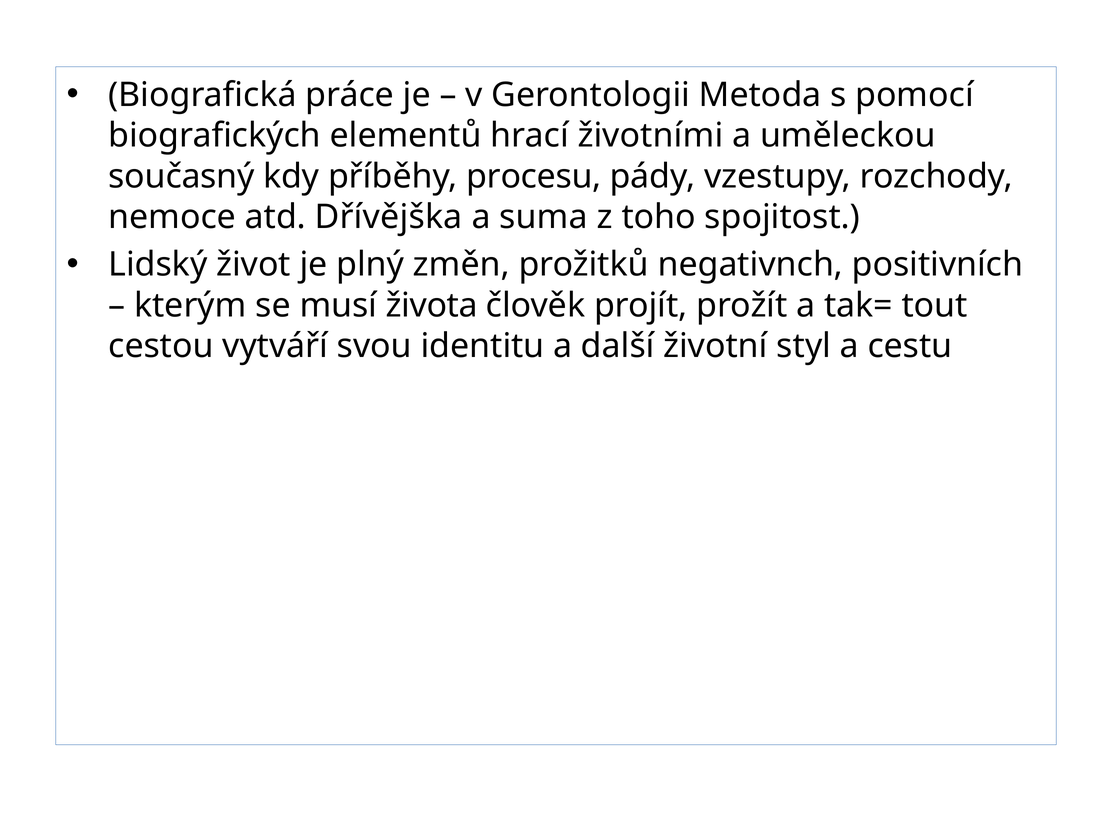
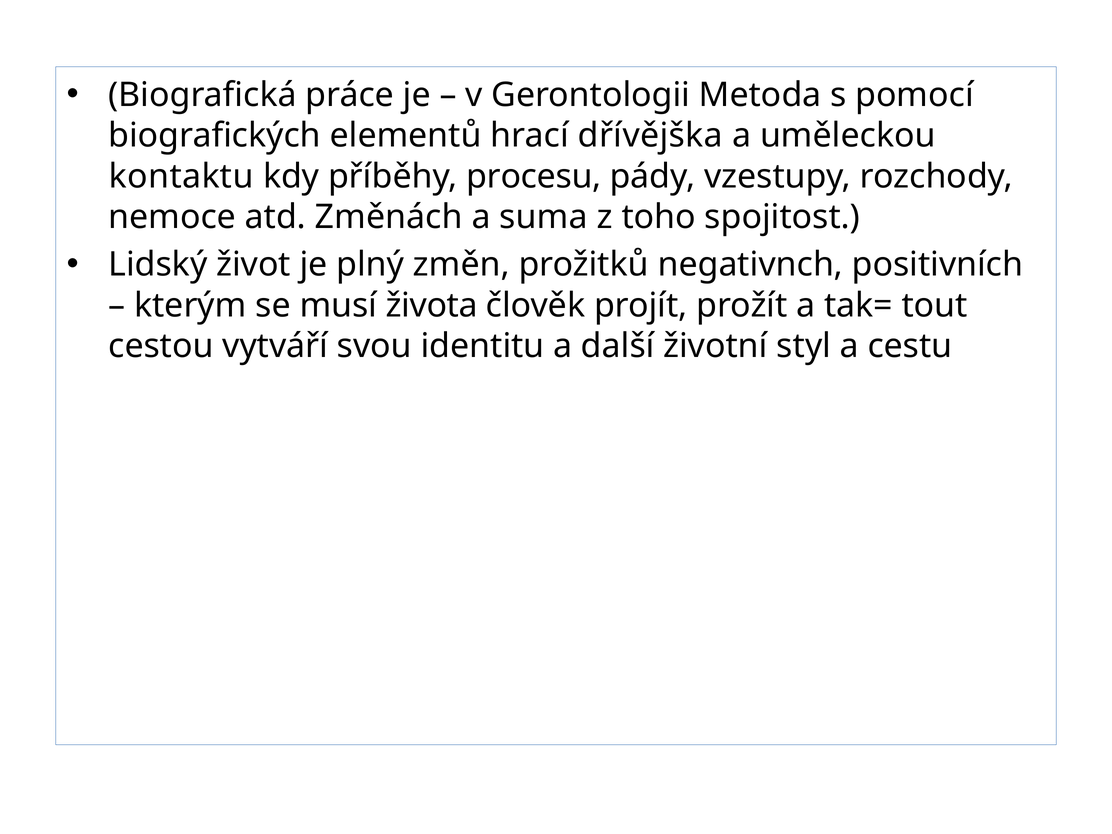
životními: životními -> dřívějška
současný: současný -> kontaktu
Dřívějška: Dřívějška -> Změnách
